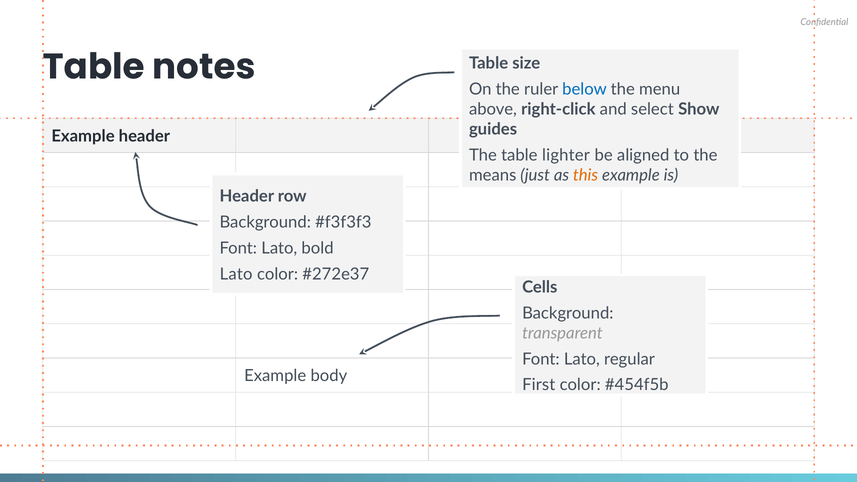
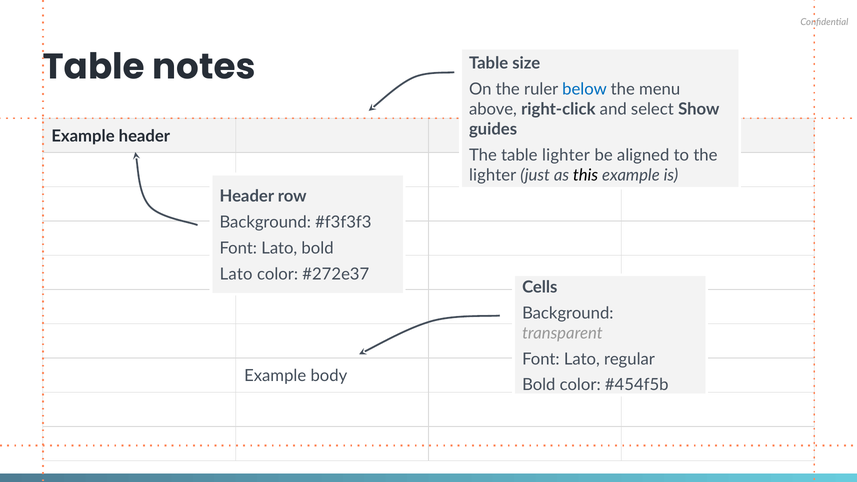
means at (493, 175): means -> lighter
this colour: orange -> black
First at (539, 385): First -> Bold
